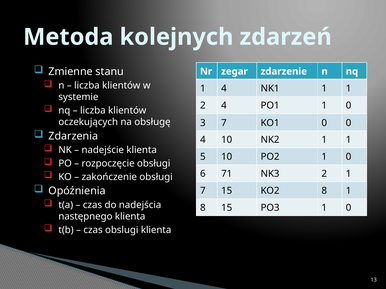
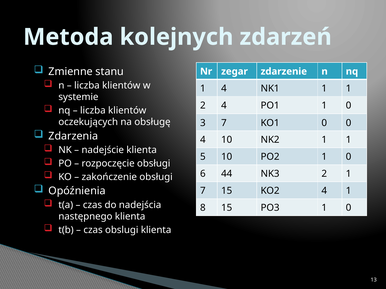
71: 71 -> 44
KO2 8: 8 -> 4
